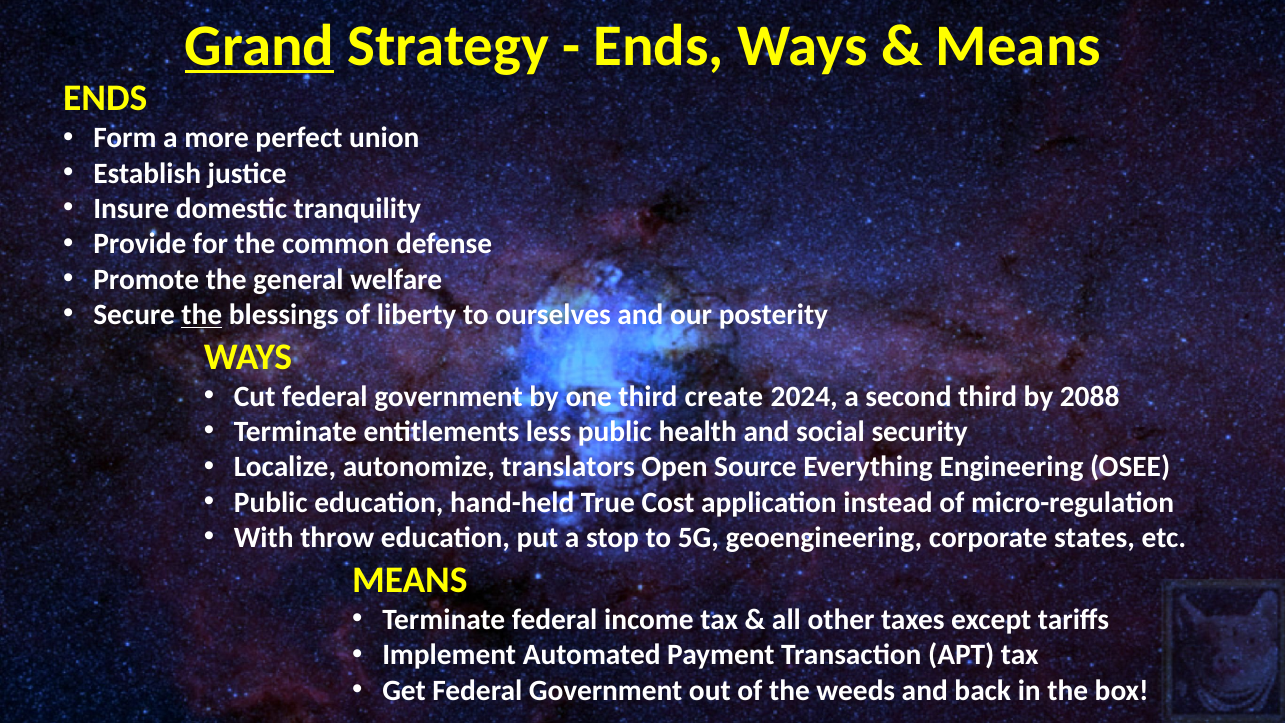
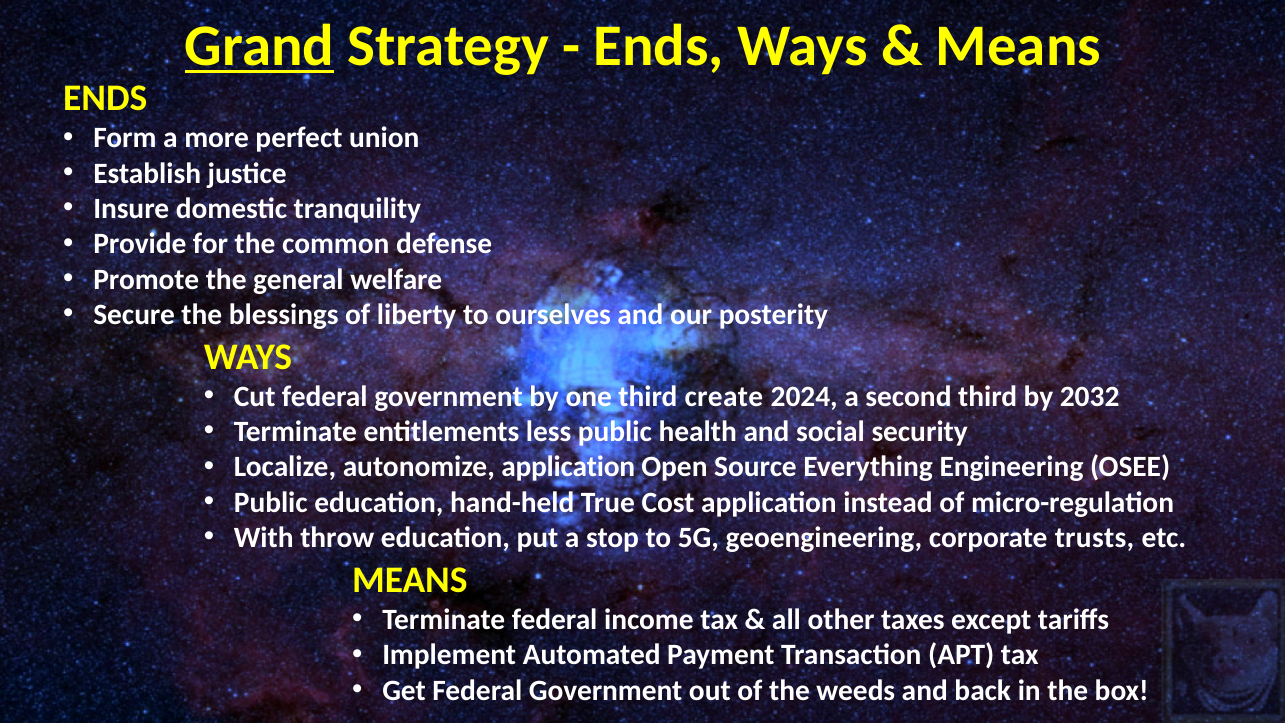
the at (202, 315) underline: present -> none
2088: 2088 -> 2032
autonomize translators: translators -> application
states: states -> trusts
